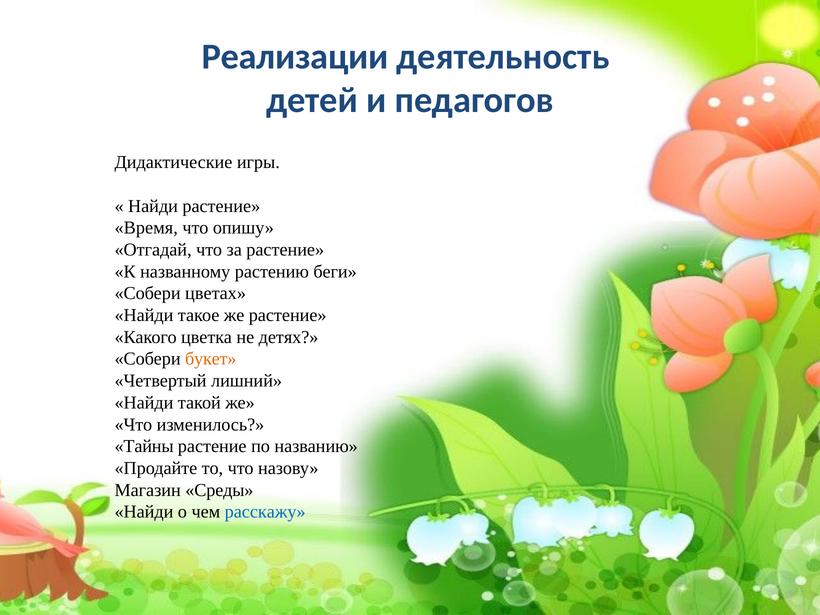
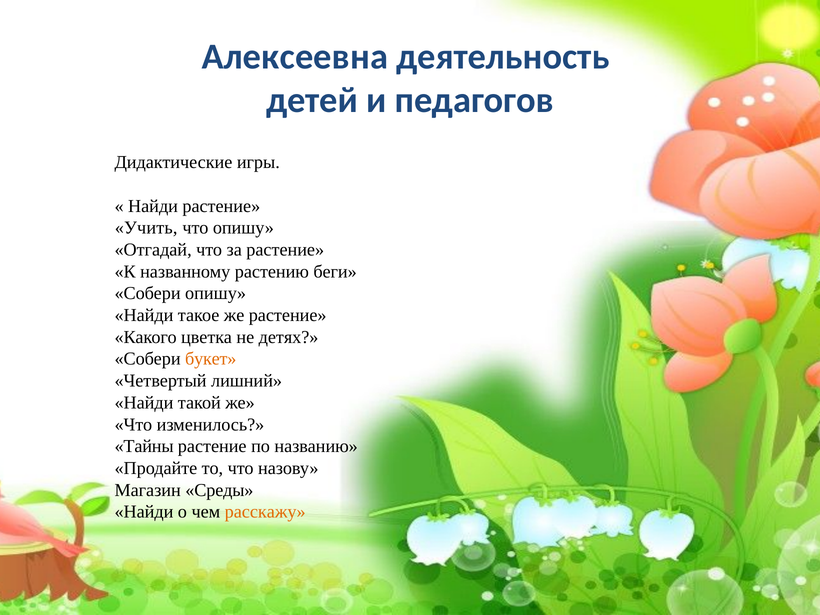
Реализации: Реализации -> Алексеевна
Время: Время -> Учить
Собери цветах: цветах -> опишу
расскажу colour: blue -> orange
